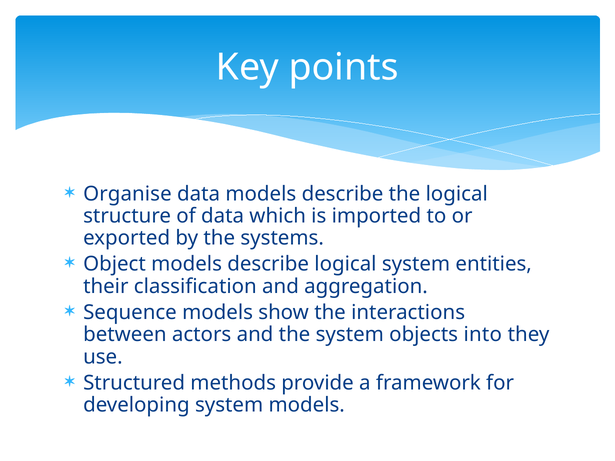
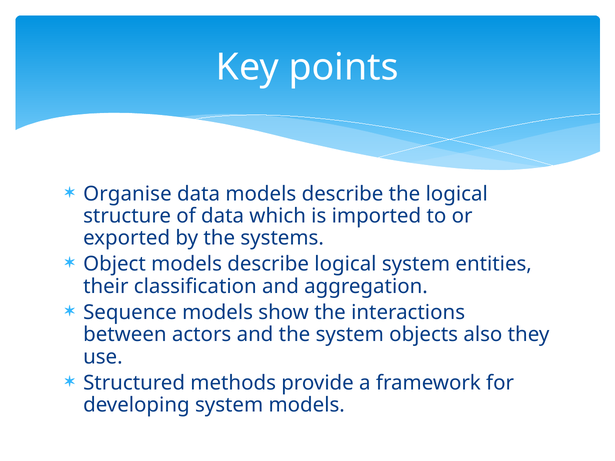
into: into -> also
